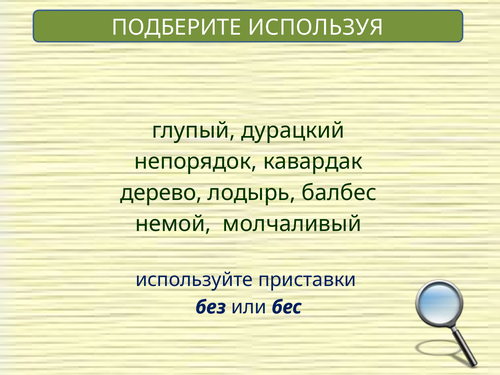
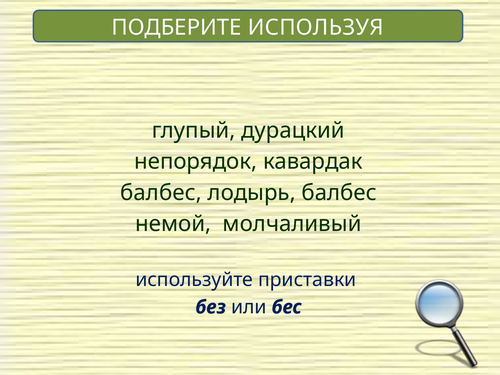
дерево at (161, 193): дерево -> балбес
